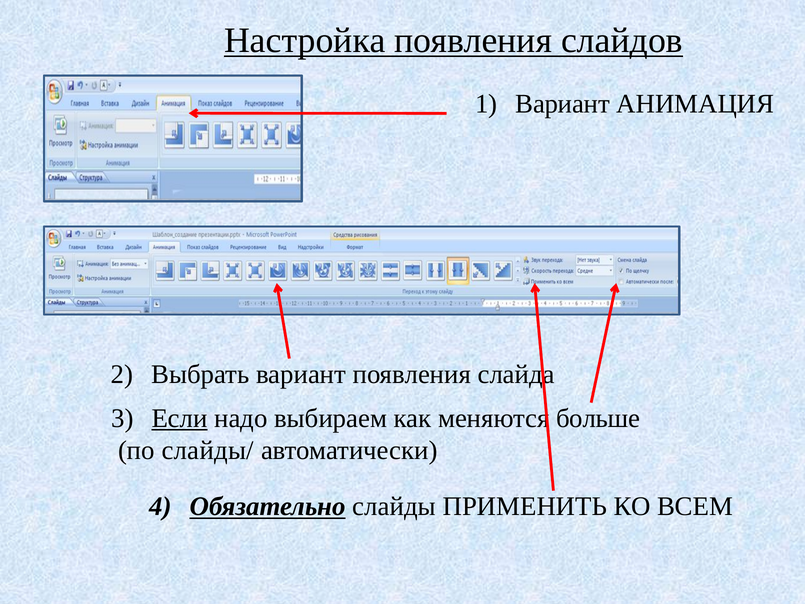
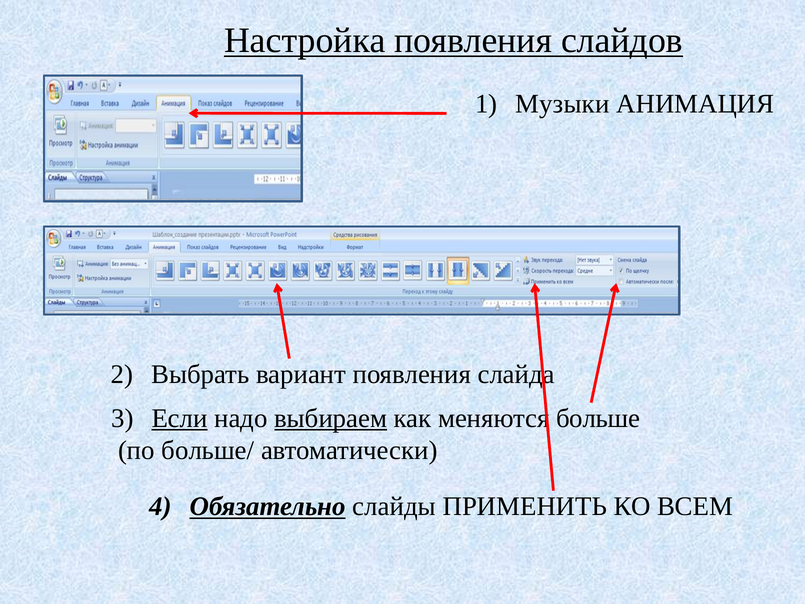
Вариант at (563, 104): Вариант -> Музыки
выбираем underline: none -> present
слайды/: слайды/ -> больше/
